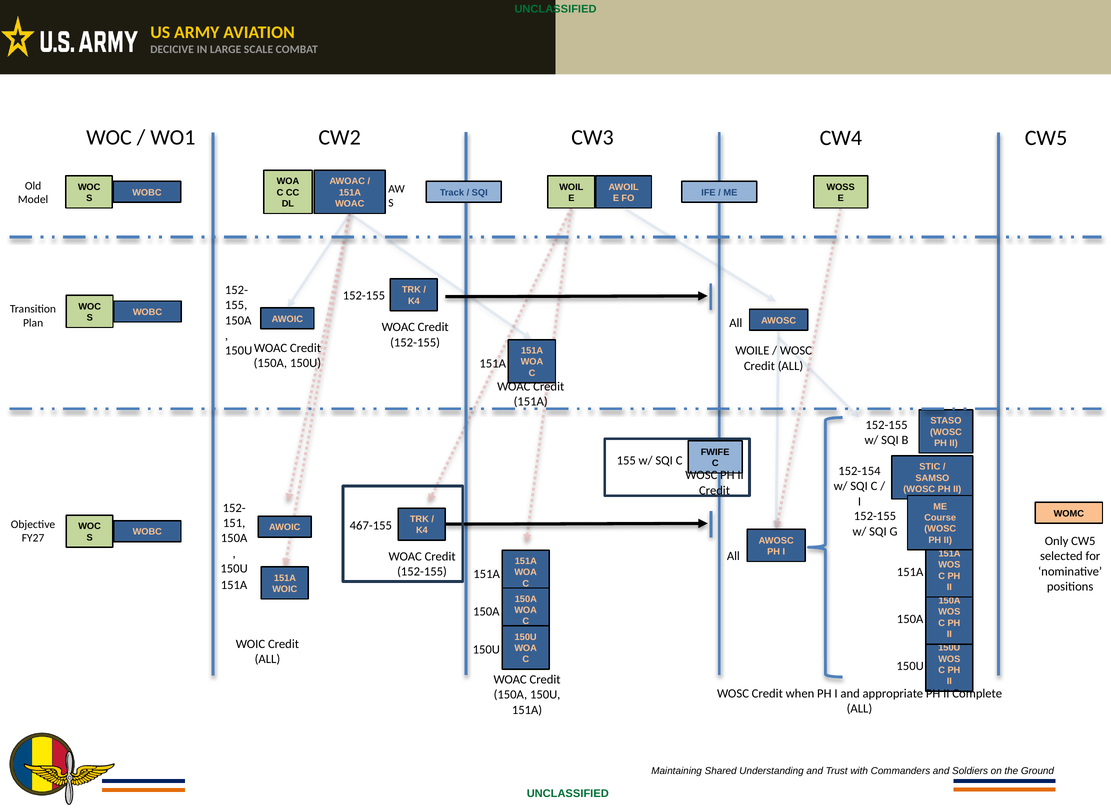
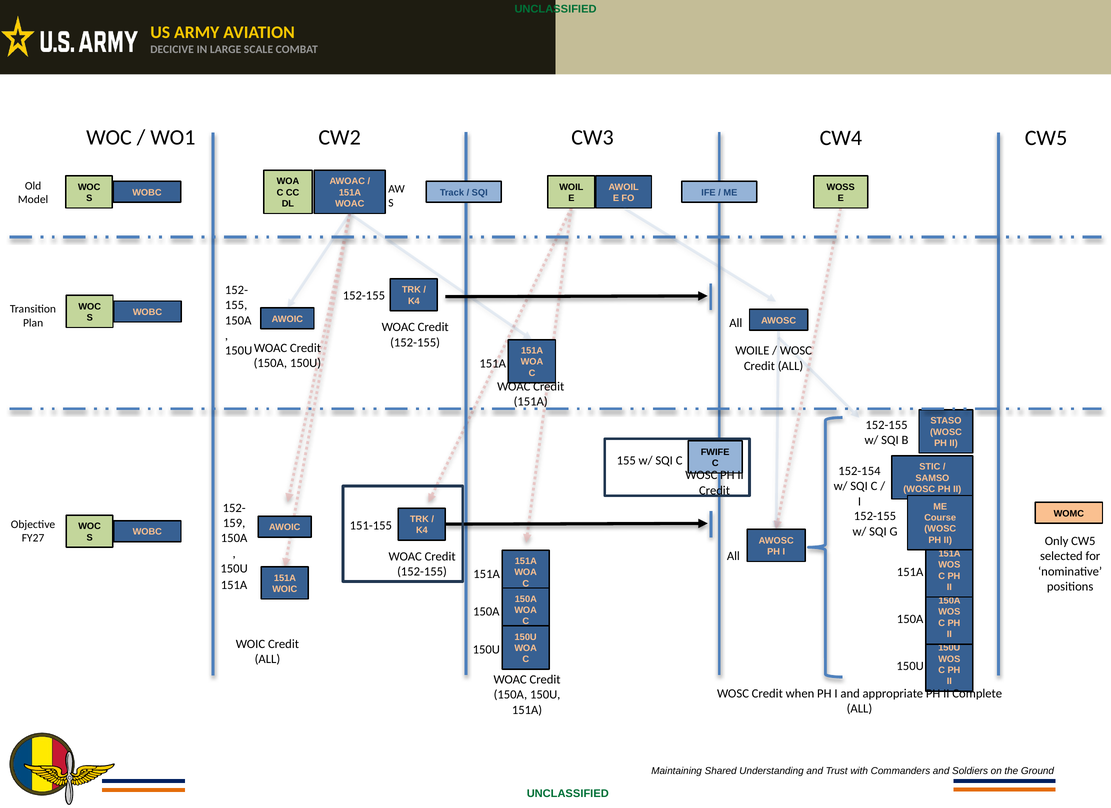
151: 151 -> 159
467-155: 467-155 -> 151-155
